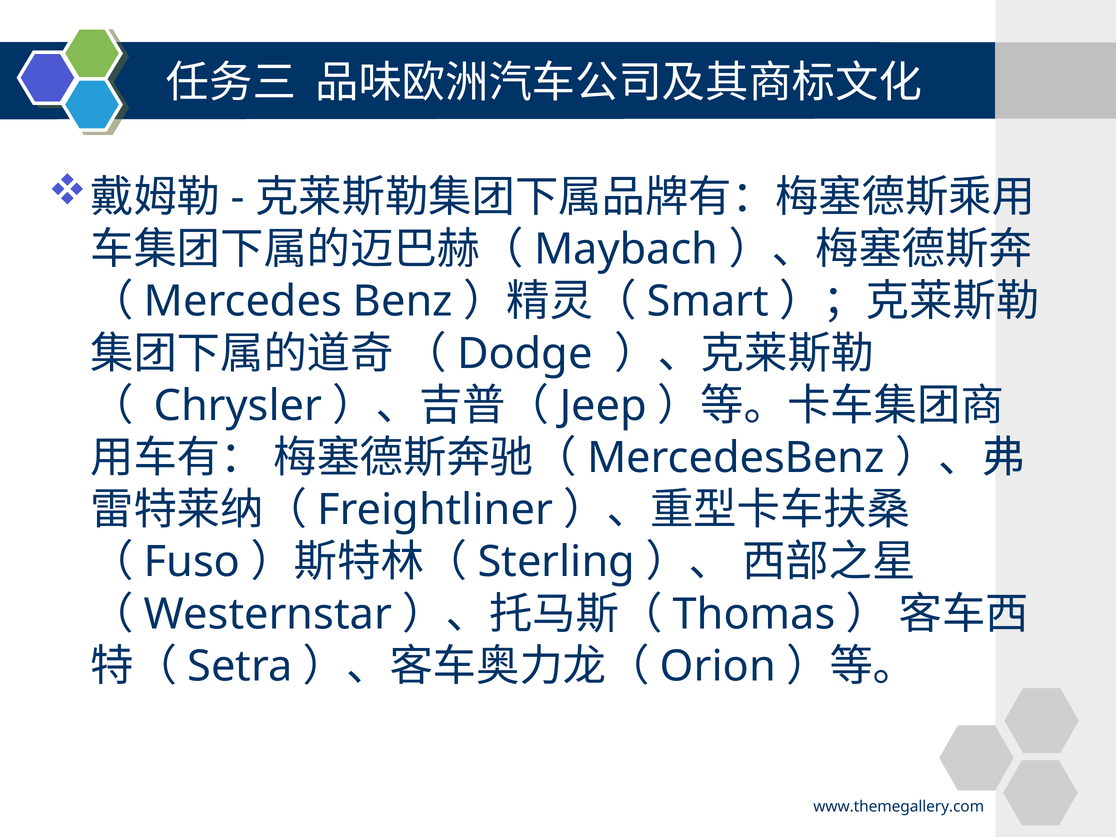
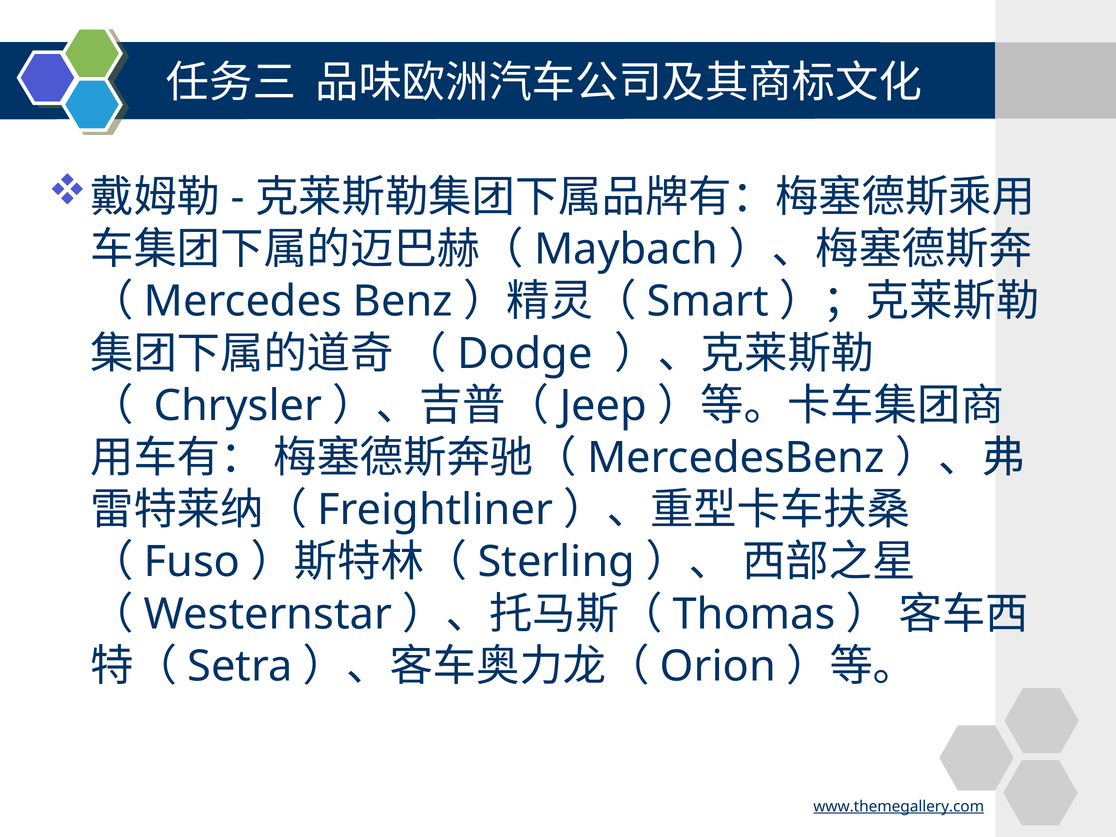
www.themegallery.com underline: none -> present
